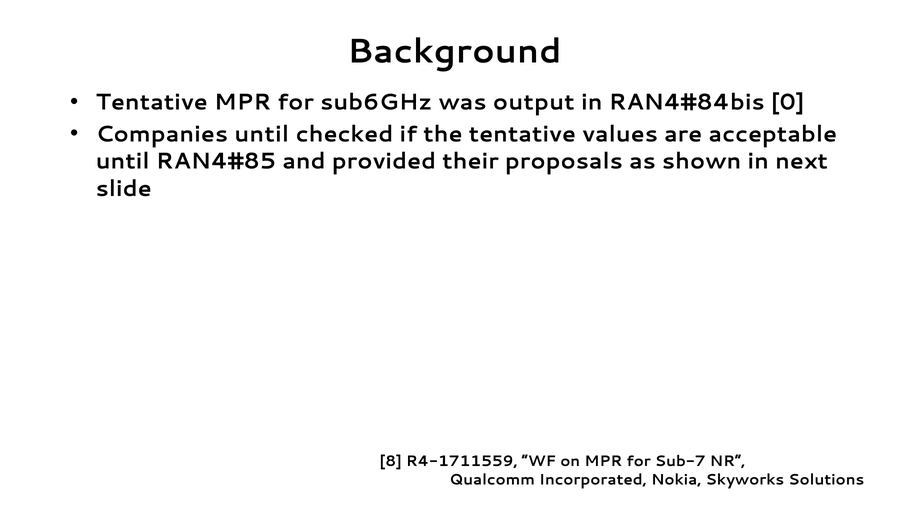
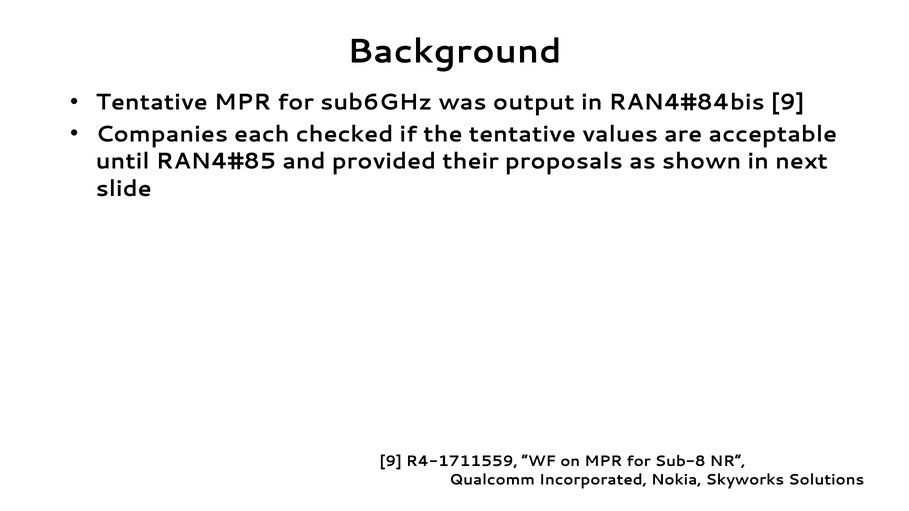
0 at (788, 102): 0 -> 9
Companies until: until -> each
8 at (391, 462): 8 -> 9
Sub-7: Sub-7 -> Sub-8
